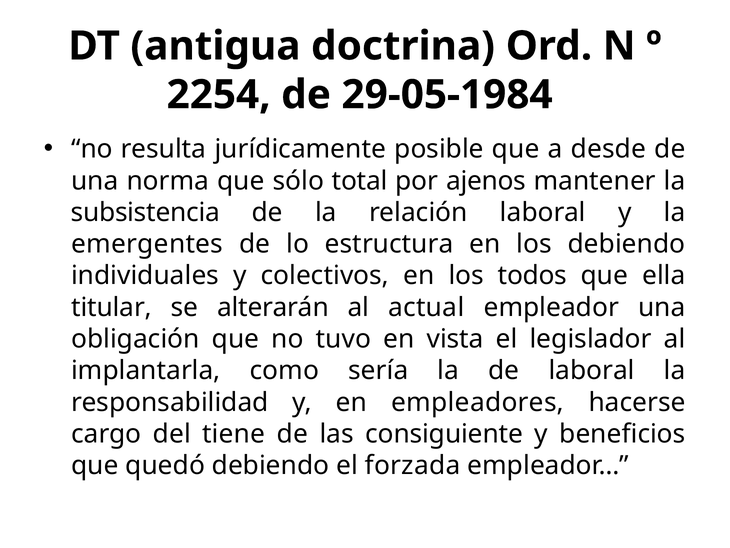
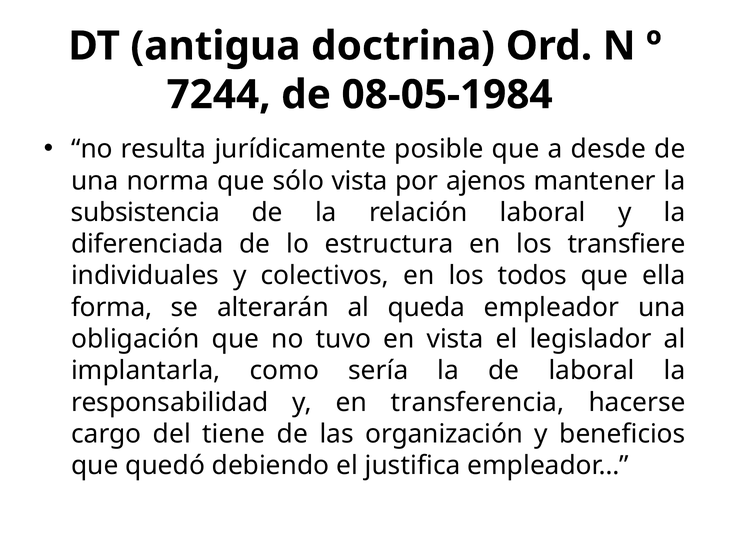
2254: 2254 -> 7244
29-05-1984: 29-05-1984 -> 08-05-1984
sólo total: total -> vista
emergentes: emergentes -> diferenciada
los debiendo: debiendo -> transfiere
titular: titular -> forma
actual: actual -> queda
empleadores: empleadores -> transferencia
consiguiente: consiguiente -> organización
forzada: forzada -> justifica
